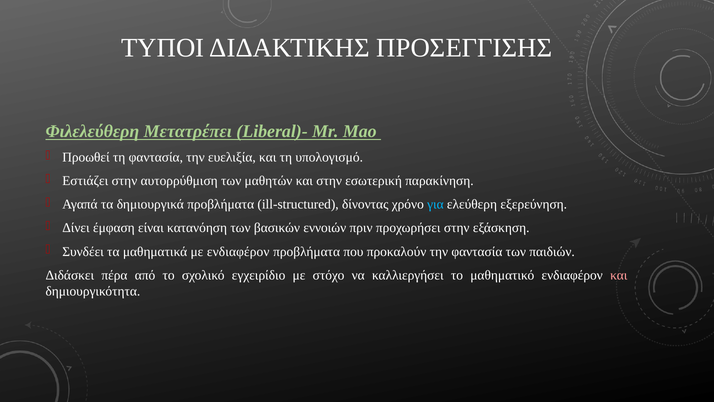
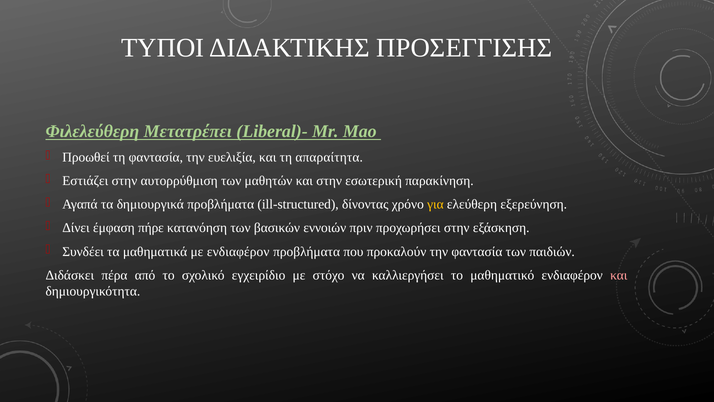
υπολογισμό: υπολογισμό -> απαραίτητα
για colour: light blue -> yellow
είναι: είναι -> πήρε
